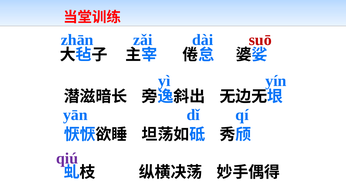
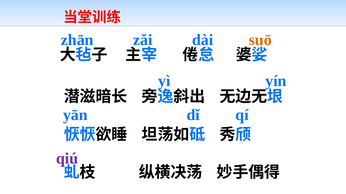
suō colour: red -> orange
